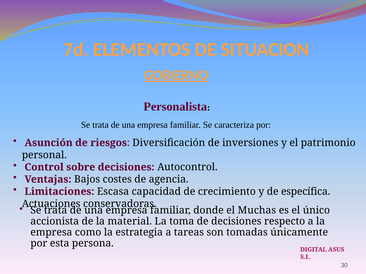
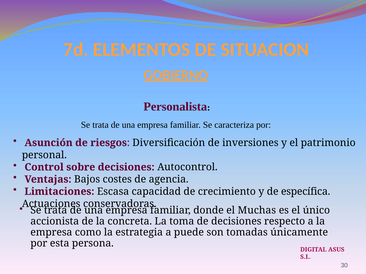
material: material -> concreta
tareas: tareas -> puede
